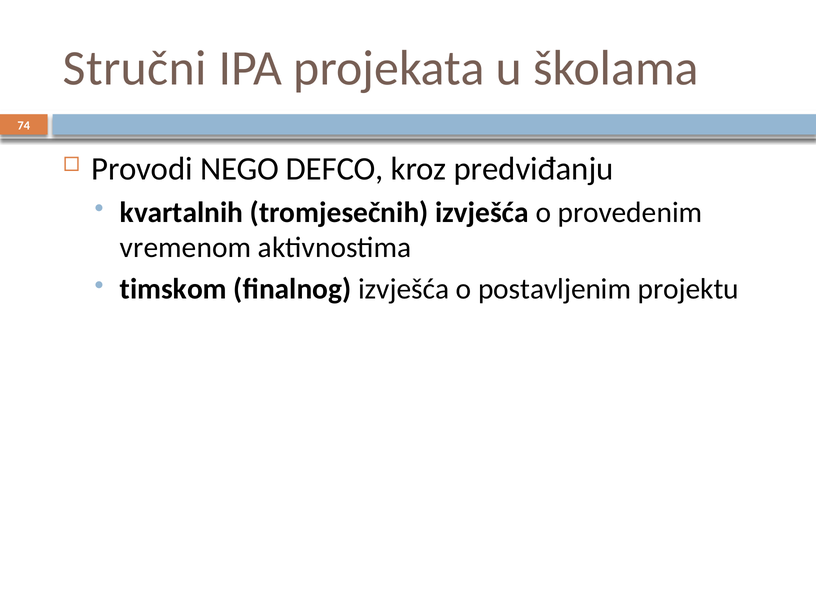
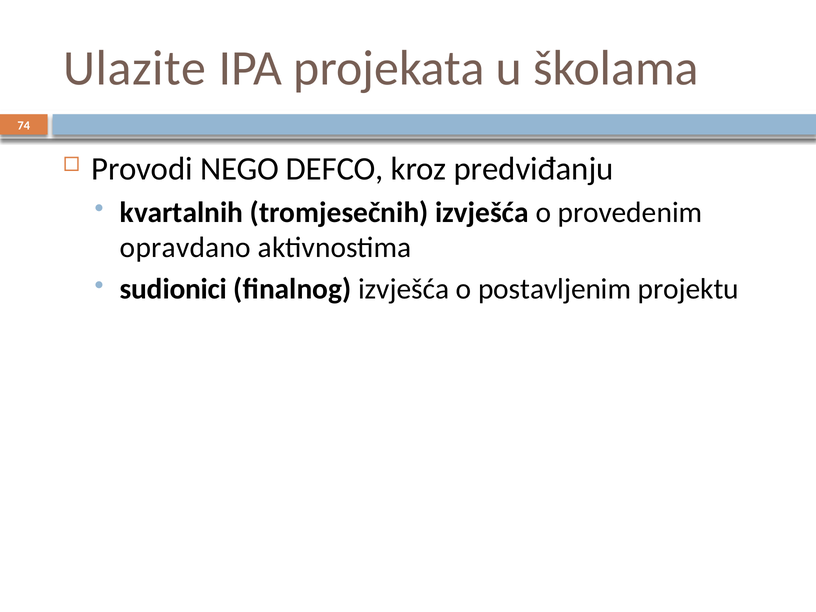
Stručni: Stručni -> Ulazite
vremenom: vremenom -> opravdano
timskom: timskom -> sudionici
